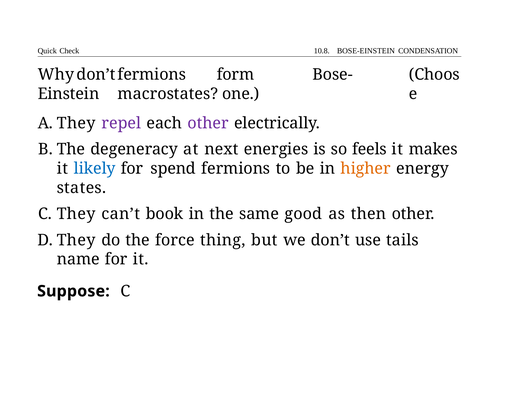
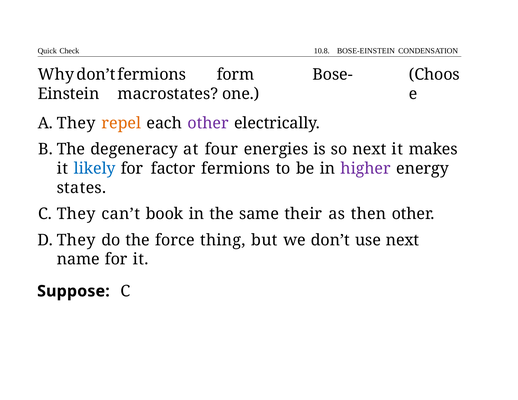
repel colour: purple -> orange
next: next -> four
so feels: feels -> next
spend: spend -> factor
higher colour: orange -> purple
good: good -> their
use tails: tails -> next
